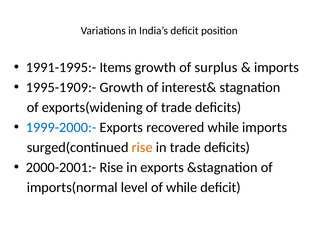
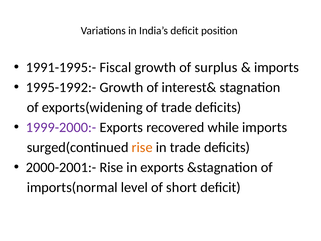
Items: Items -> Fiscal
1995-1909:-: 1995-1909:- -> 1995-1992:-
1999-2000:- colour: blue -> purple
of while: while -> short
